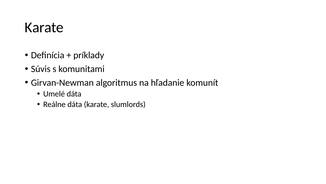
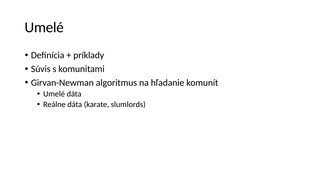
Karate at (44, 27): Karate -> Umelé
